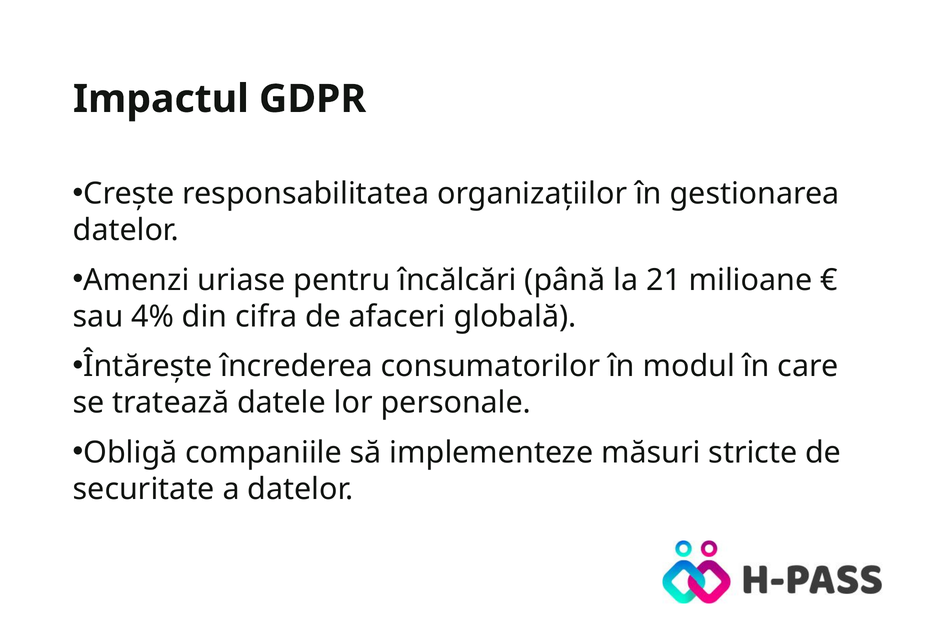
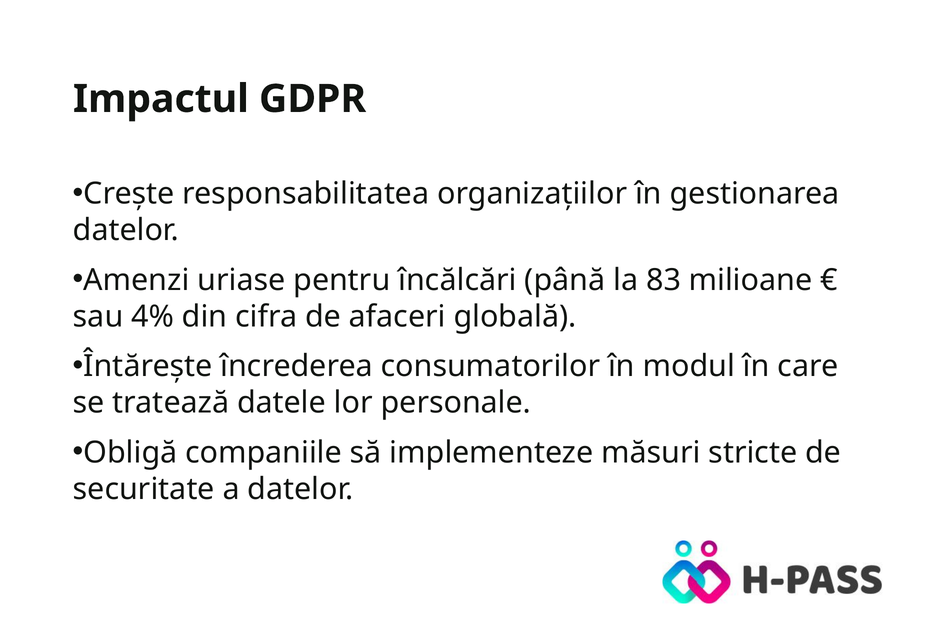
21: 21 -> 83
